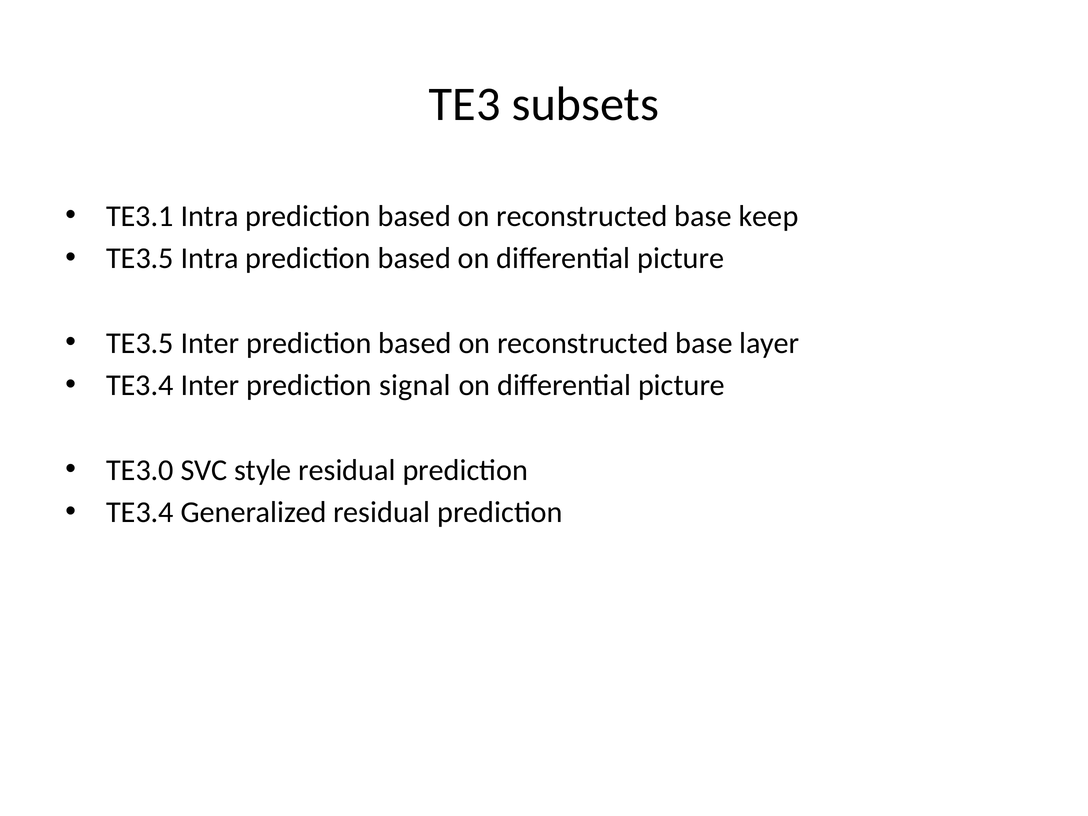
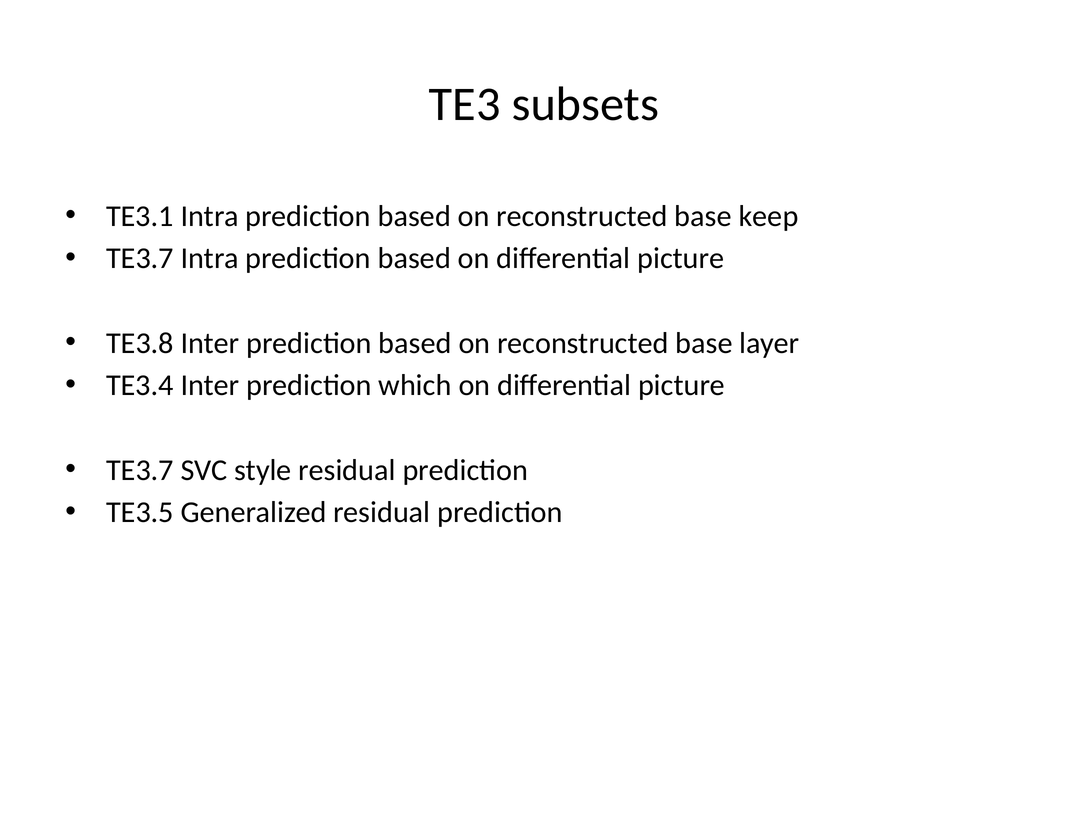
TE3.5 at (140, 258): TE3.5 -> TE3.7
TE3.5 at (140, 343): TE3.5 -> TE3.8
signal: signal -> which
TE3.0 at (140, 470): TE3.0 -> TE3.7
TE3.4 at (140, 512): TE3.4 -> TE3.5
